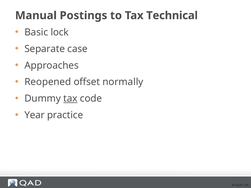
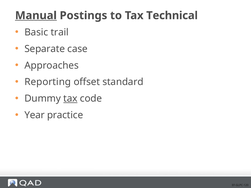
Manual underline: none -> present
lock: lock -> trail
Reopened: Reopened -> Reporting
normally: normally -> standard
